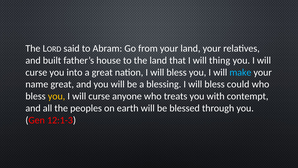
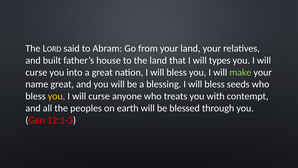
thing: thing -> types
make colour: light blue -> light green
could: could -> seeds
